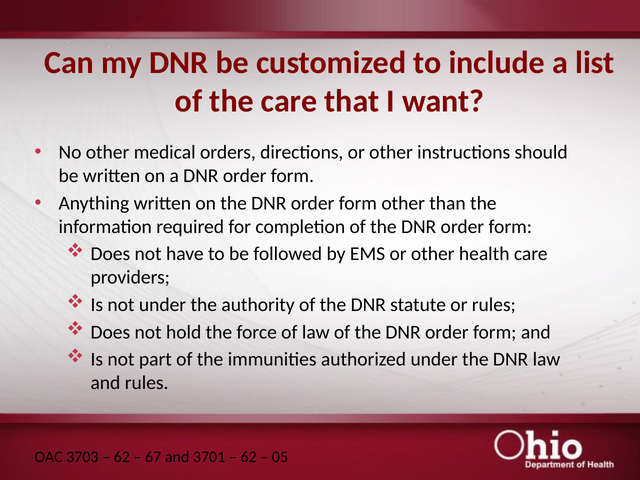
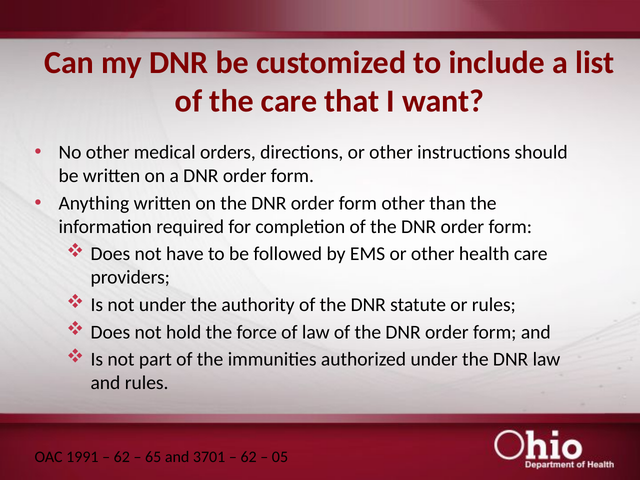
3703: 3703 -> 1991
67: 67 -> 65
